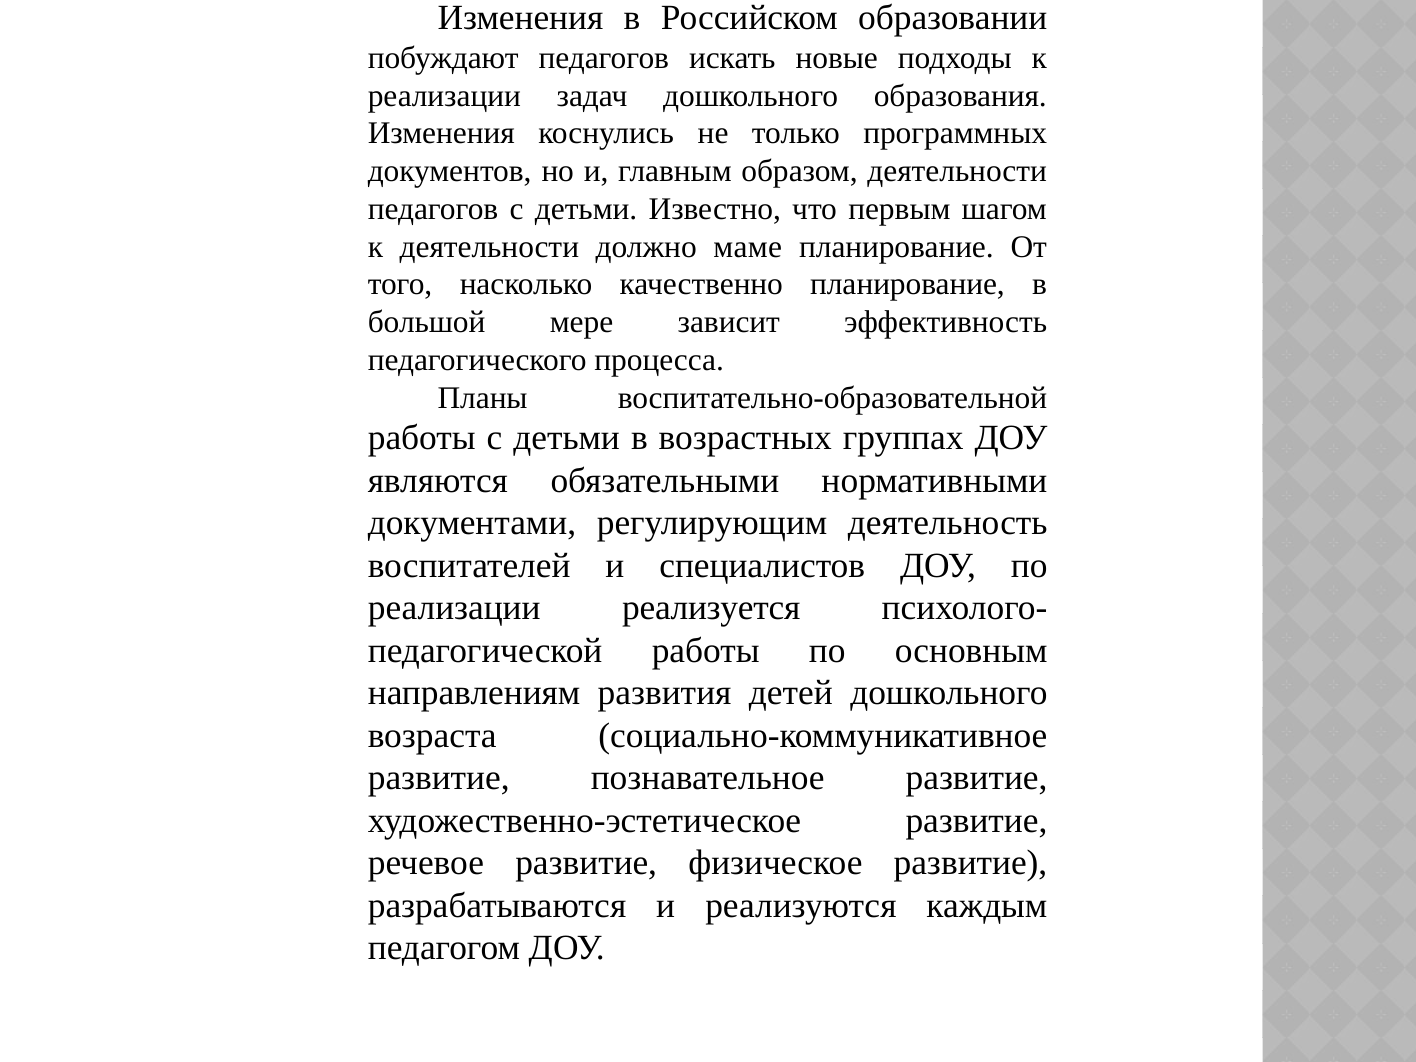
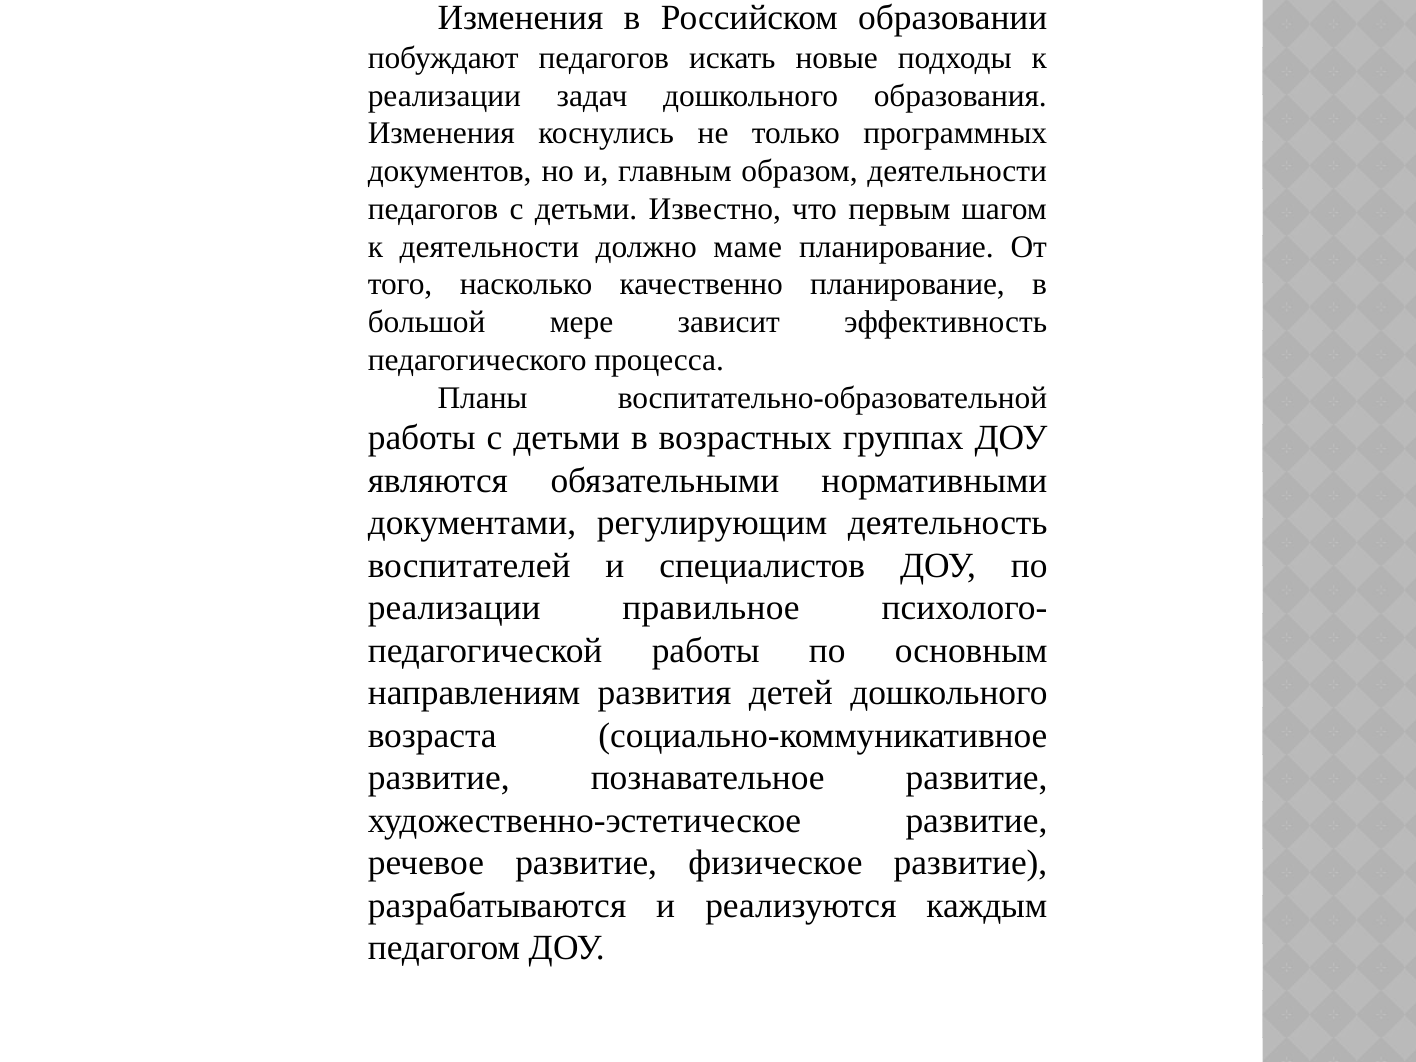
реализуется: реализуется -> правильное
